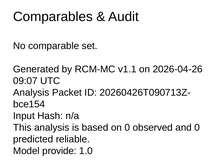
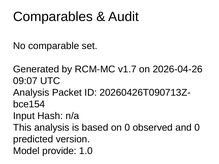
v1.1: v1.1 -> v1.7
reliable: reliable -> version
